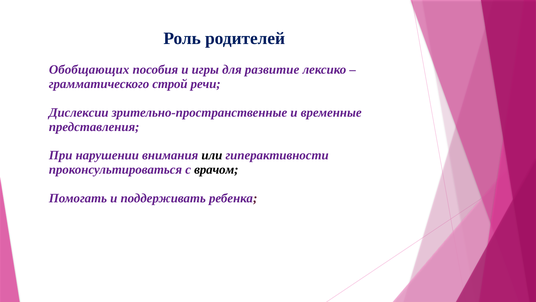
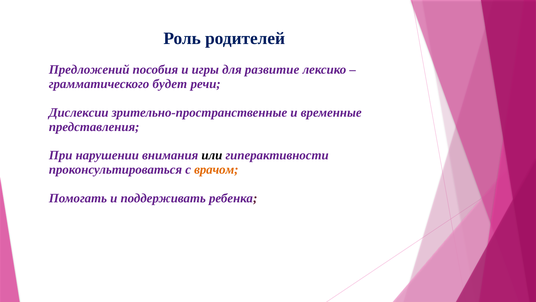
Обобщающих: Обобщающих -> Предложений
строй: строй -> будет
врачом colour: black -> orange
